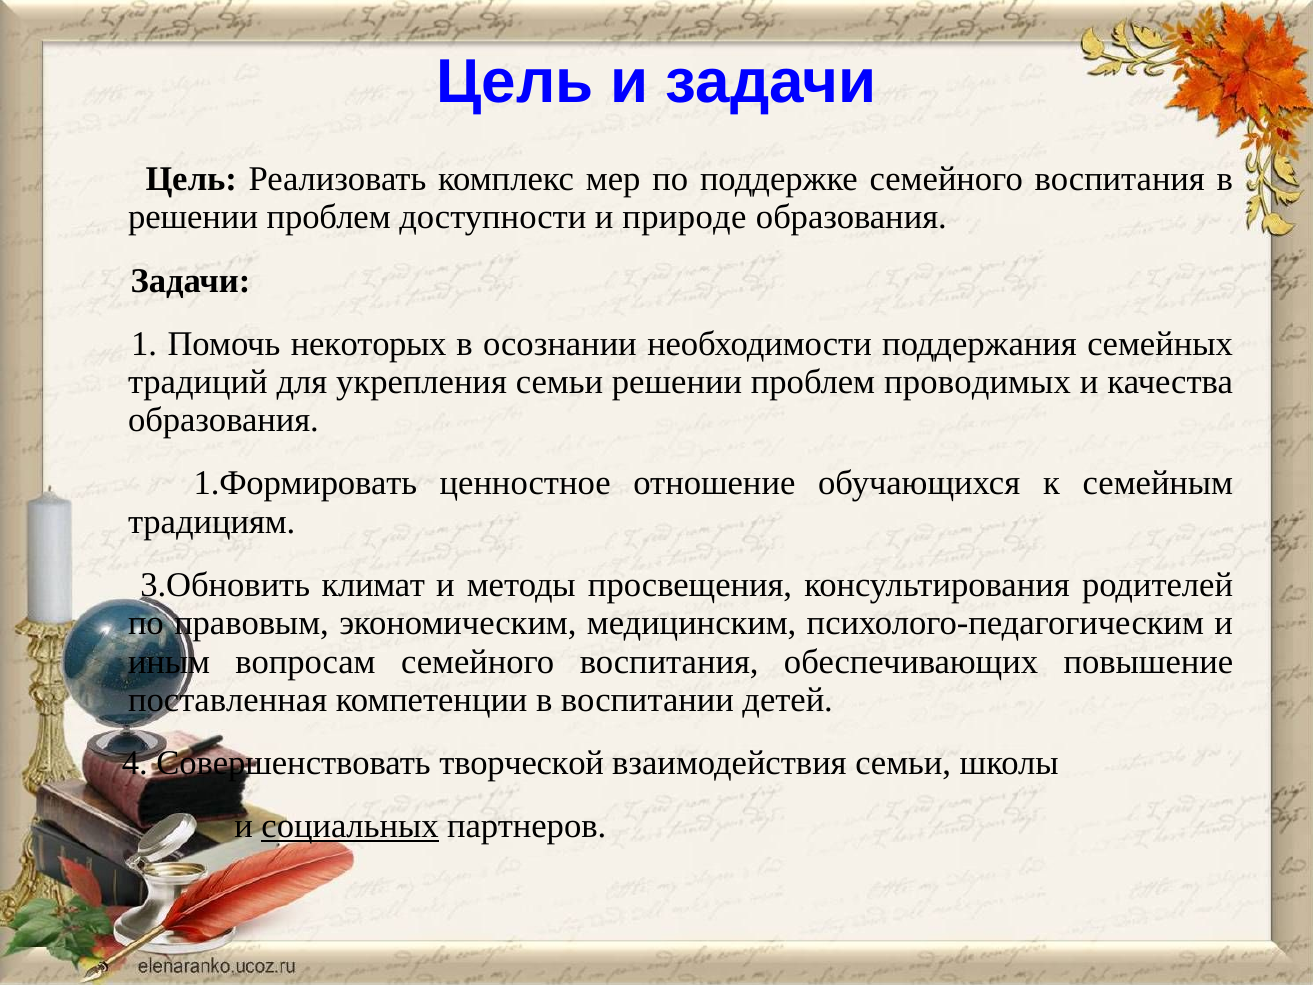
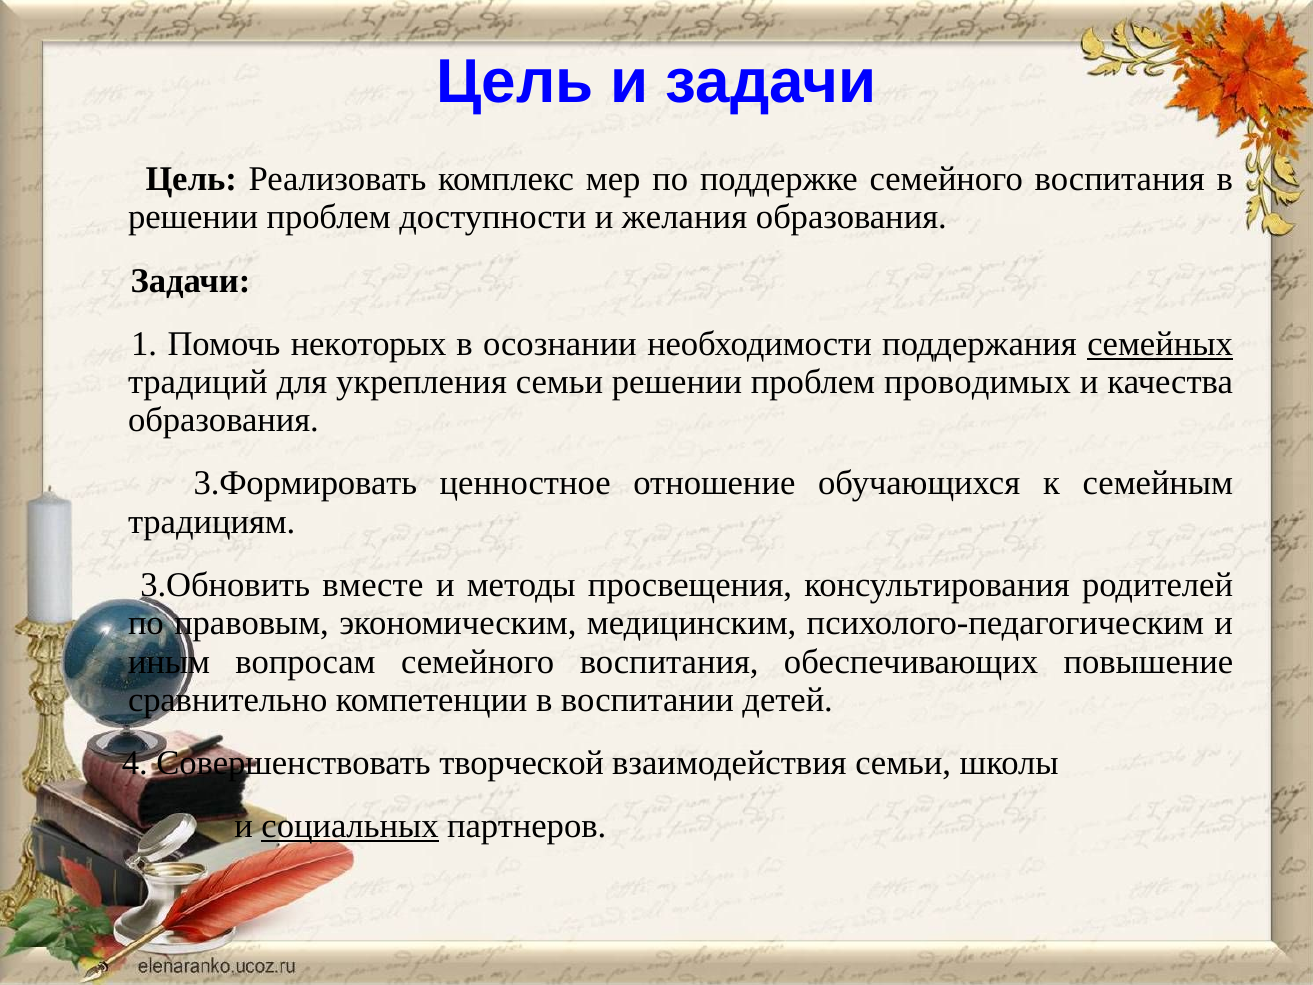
природе: природе -> желания
семейных underline: none -> present
1.Формировать: 1.Формировать -> 3.Формировать
климат: климат -> вместе
поставленная: поставленная -> сравнительно
